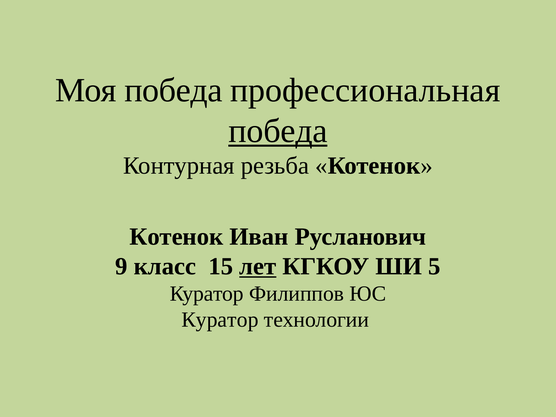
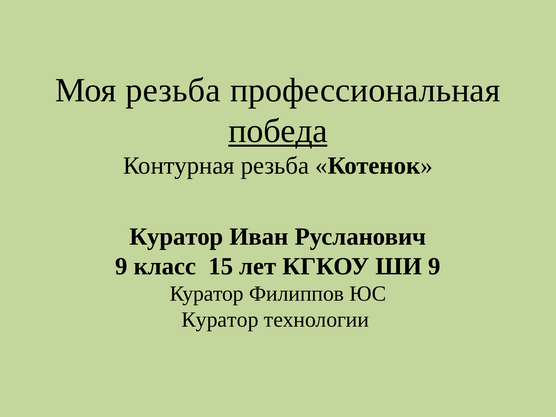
Моя победа: победа -> резьба
Котенок at (176, 237): Котенок -> Куратор
лет underline: present -> none
ШИ 5: 5 -> 9
